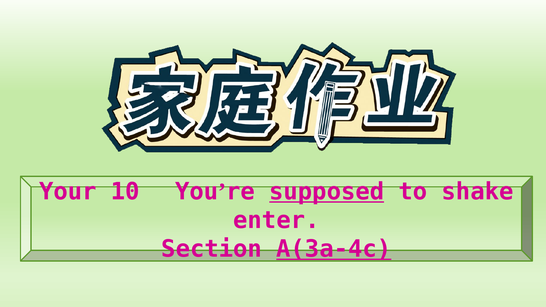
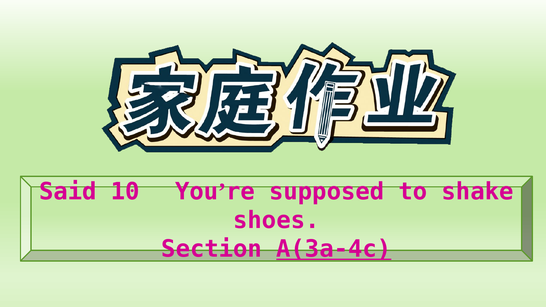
Your: Your -> Said
supposed underline: present -> none
enter: enter -> shoes
